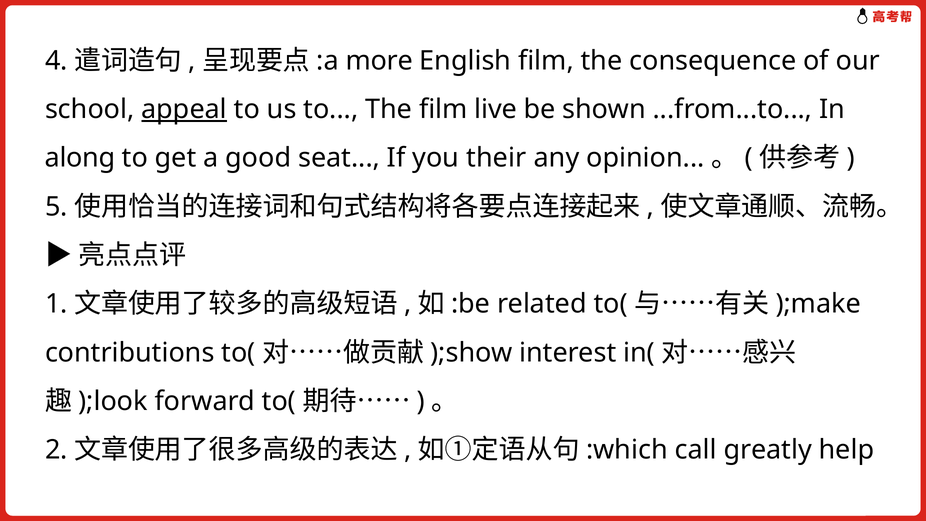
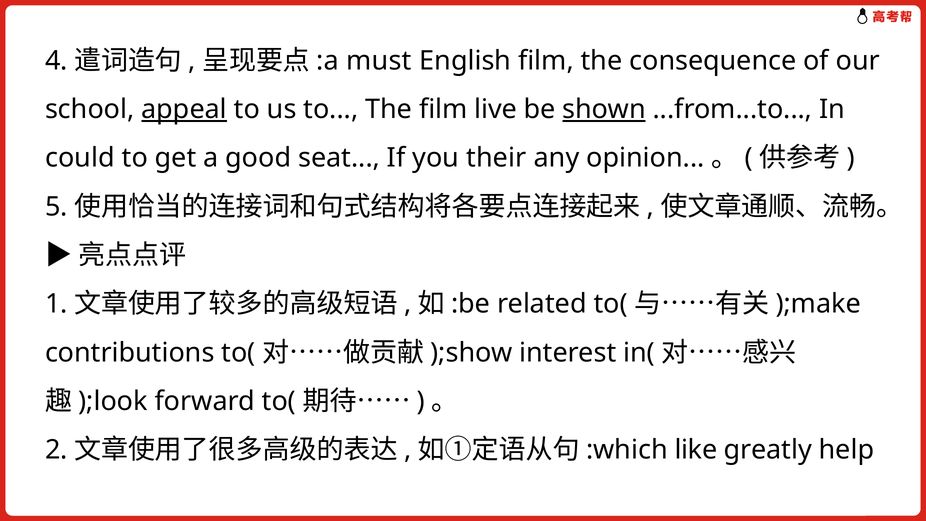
more: more -> must
shown underline: none -> present
along: along -> could
call: call -> like
